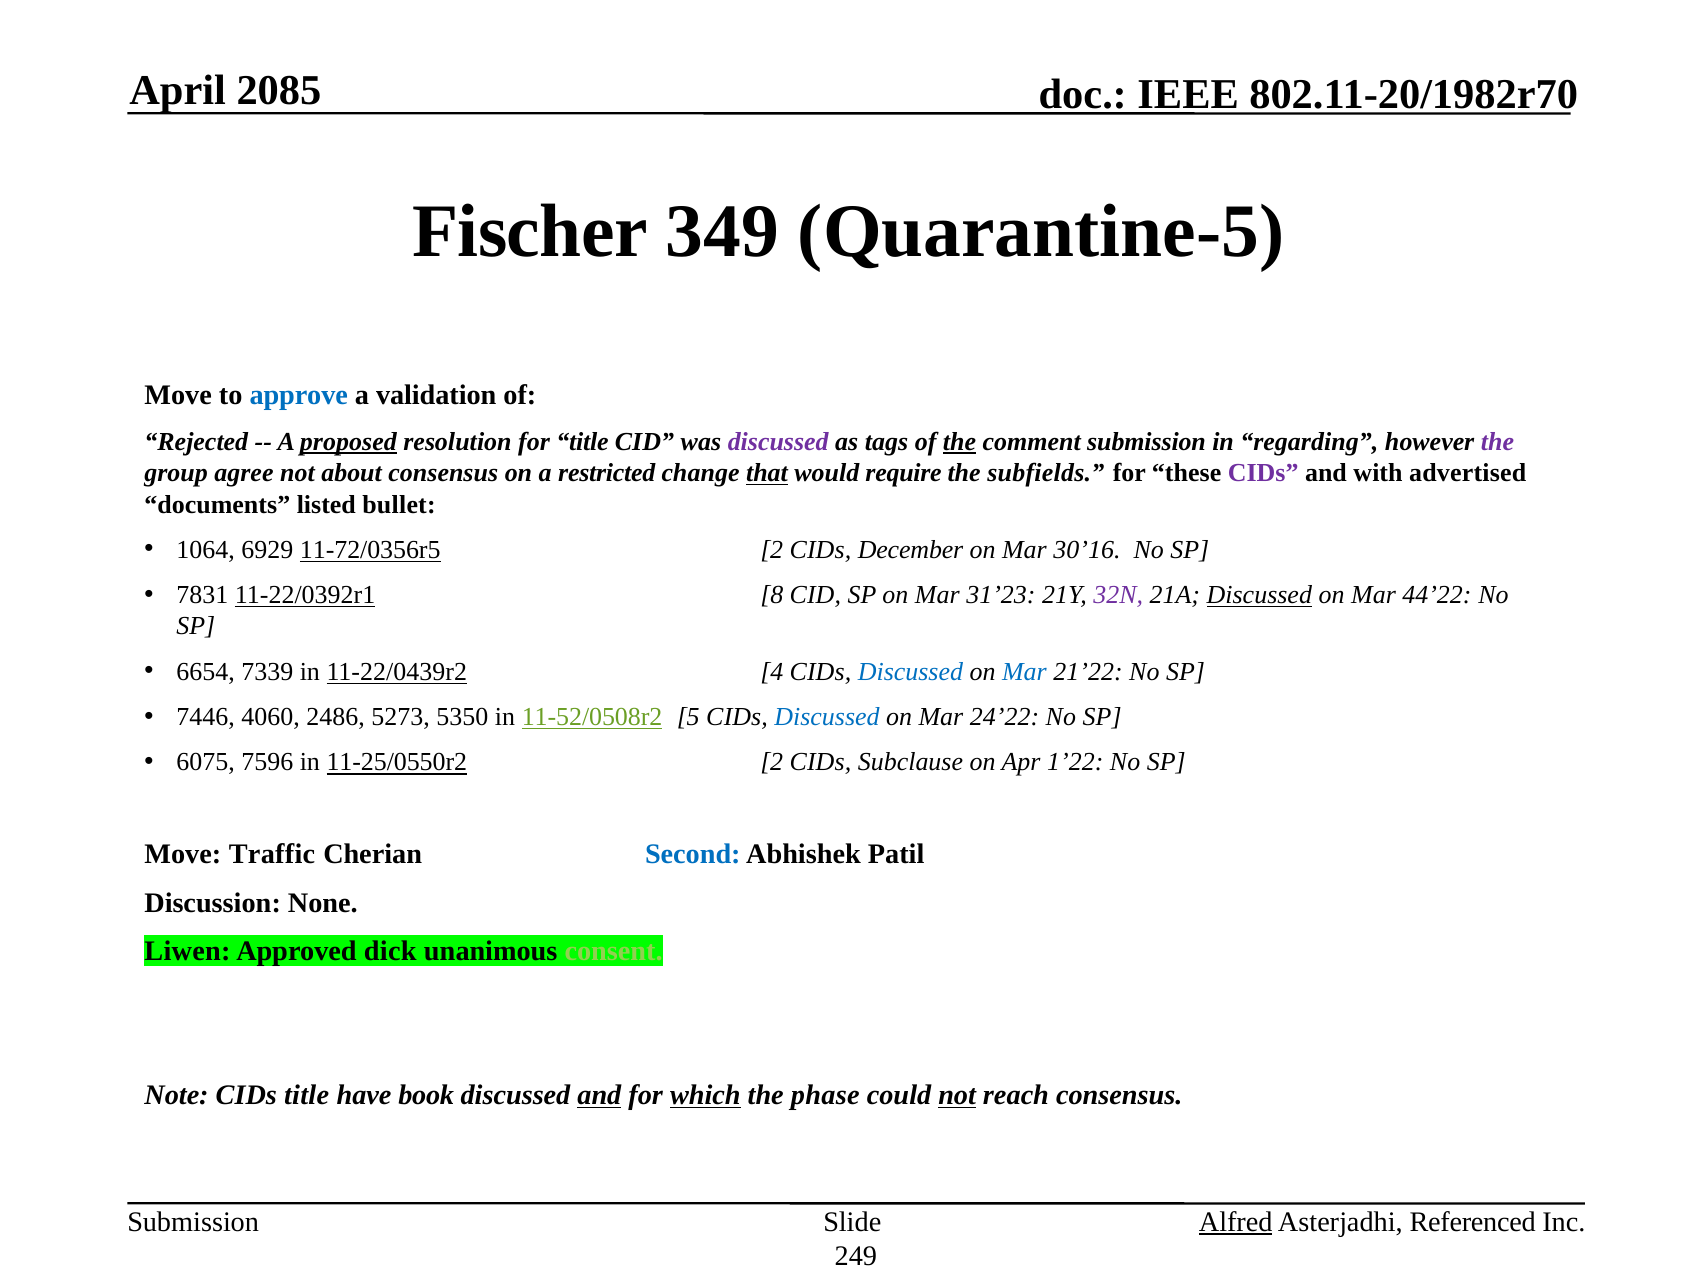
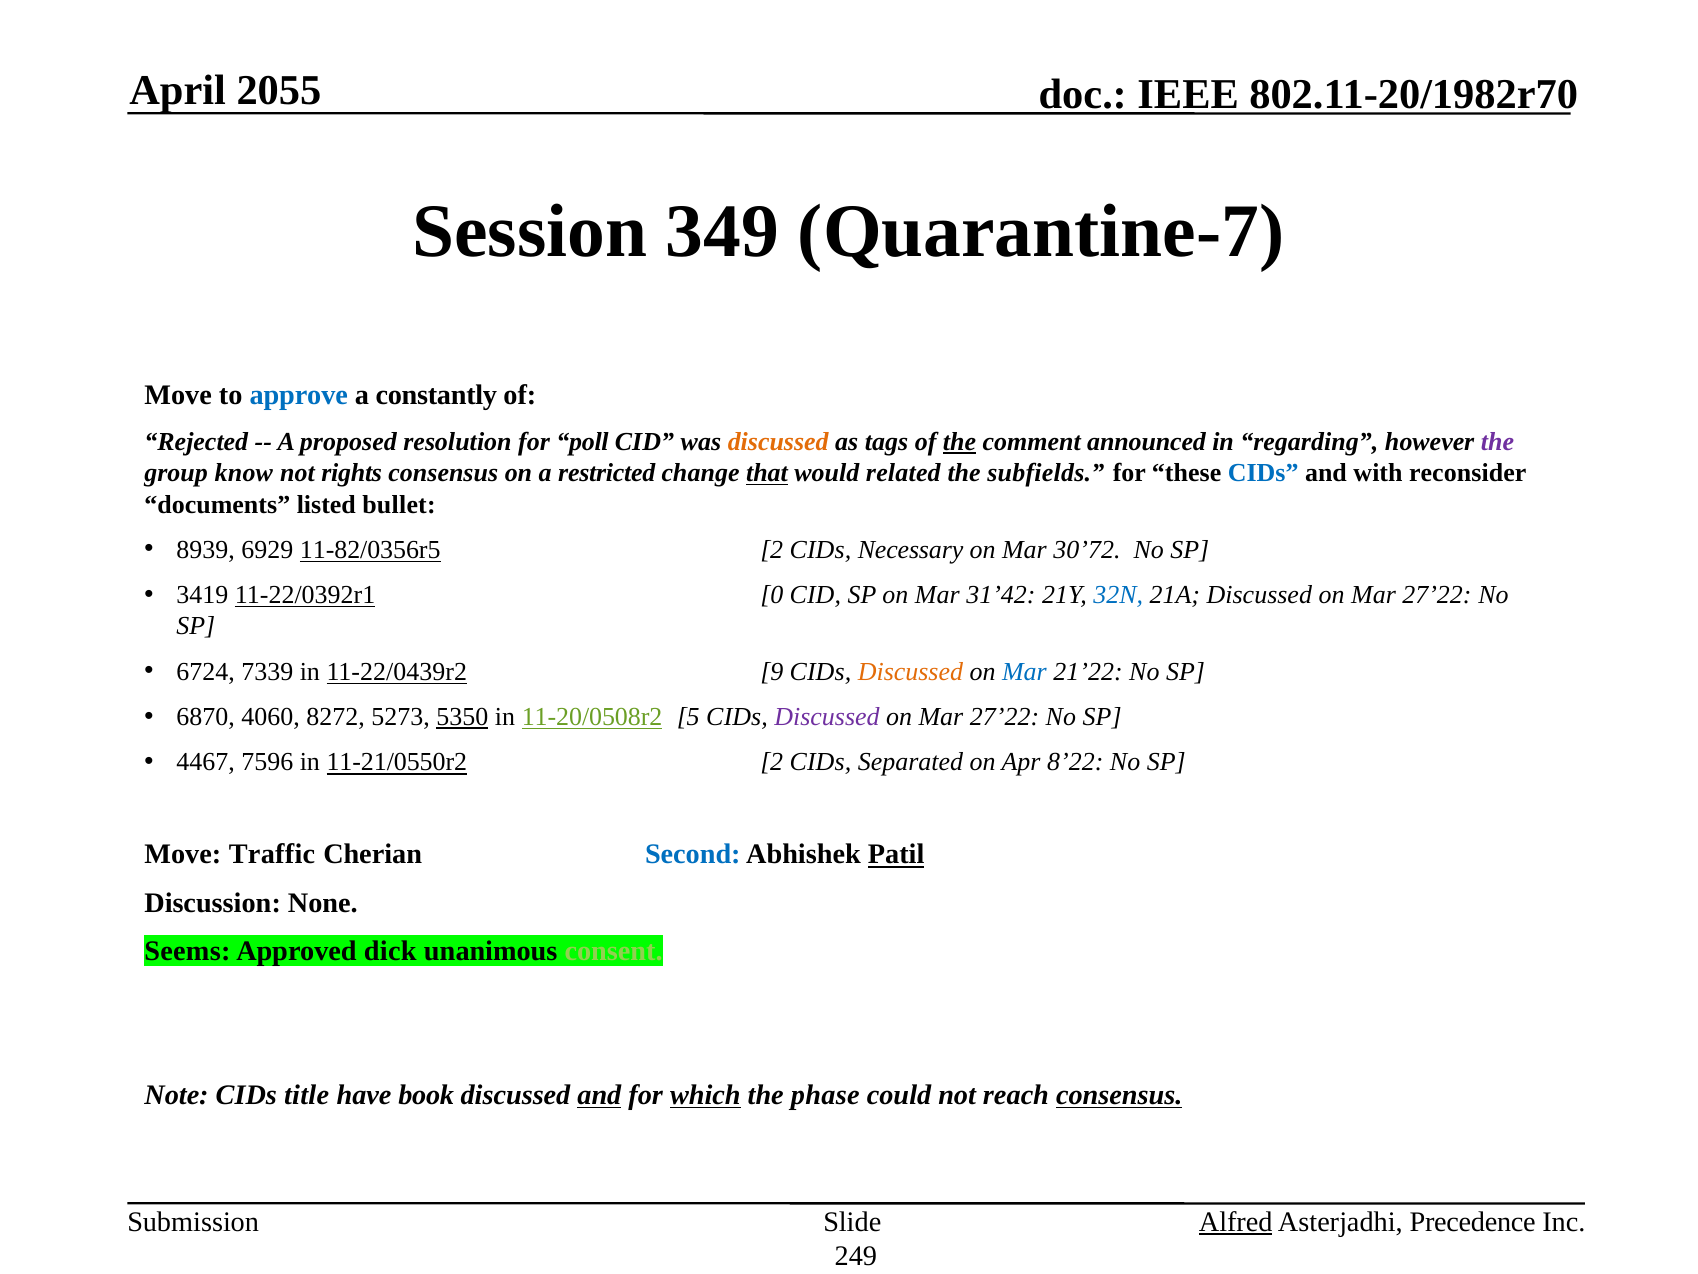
2085: 2085 -> 2055
Fischer: Fischer -> Session
Quarantine-5: Quarantine-5 -> Quarantine-7
validation: validation -> constantly
proposed underline: present -> none
for title: title -> poll
discussed at (778, 442) colour: purple -> orange
comment submission: submission -> announced
agree: agree -> know
about: about -> rights
require: require -> related
CIDs at (1263, 473) colour: purple -> blue
advertised: advertised -> reconsider
1064: 1064 -> 8939
11-72/0356r5: 11-72/0356r5 -> 11-82/0356r5
December: December -> Necessary
30’16: 30’16 -> 30’72
7831: 7831 -> 3419
8: 8 -> 0
31’23: 31’23 -> 31’42
32N colour: purple -> blue
Discussed at (1259, 595) underline: present -> none
44’22 at (1437, 595): 44’22 -> 27’22
6654: 6654 -> 6724
4: 4 -> 9
Discussed at (910, 671) colour: blue -> orange
7446: 7446 -> 6870
2486: 2486 -> 8272
5350 underline: none -> present
11-52/0508r2: 11-52/0508r2 -> 11-20/0508r2
Discussed at (827, 717) colour: blue -> purple
24’22 at (1005, 717): 24’22 -> 27’22
6075: 6075 -> 4467
11-25/0550r2: 11-25/0550r2 -> 11-21/0550r2
Subclause: Subclause -> Separated
1’22: 1’22 -> 8’22
Patil underline: none -> present
Liwen: Liwen -> Seems
not at (957, 1095) underline: present -> none
consensus at (1119, 1095) underline: none -> present
Referenced: Referenced -> Precedence
